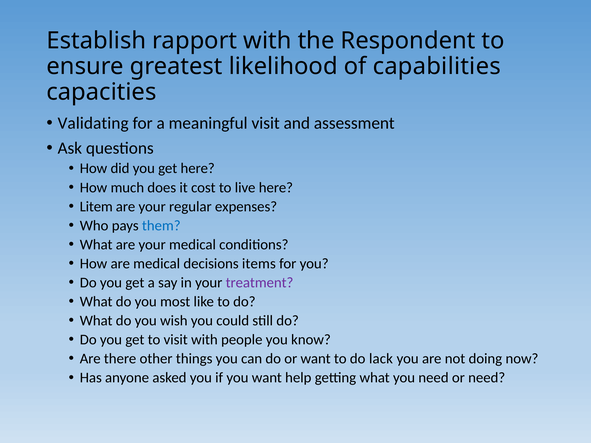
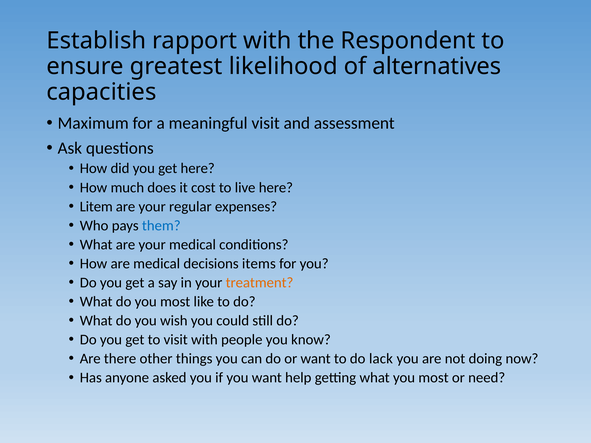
capabilities: capabilities -> alternatives
Validating: Validating -> Maximum
treatment colour: purple -> orange
what you need: need -> most
